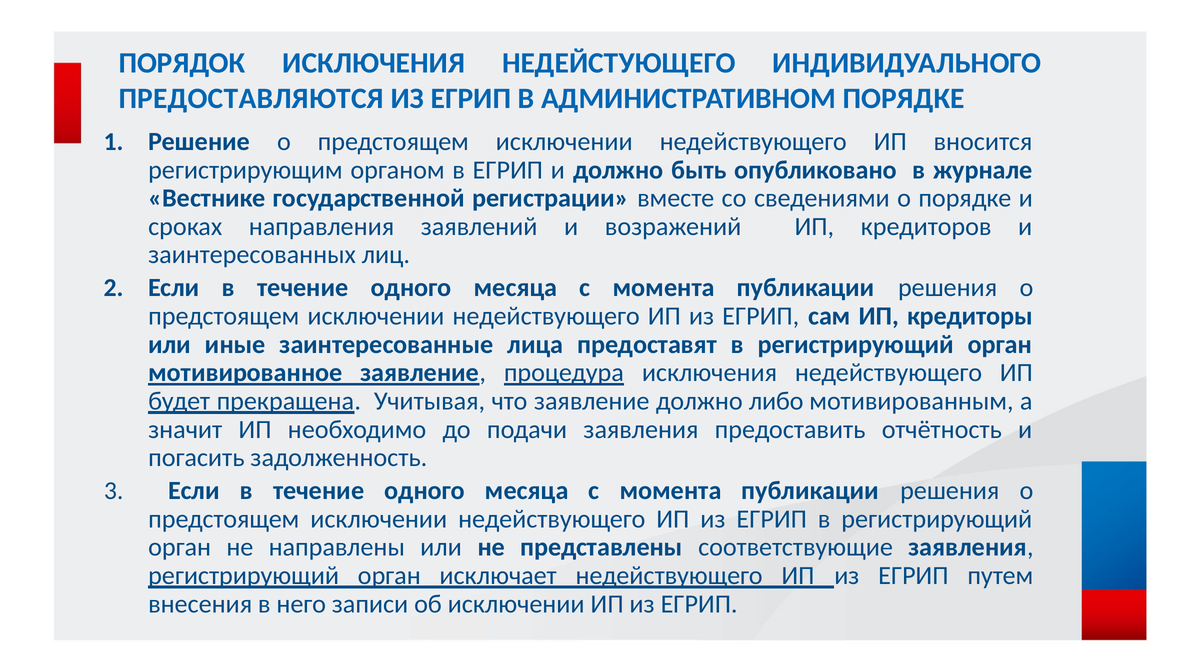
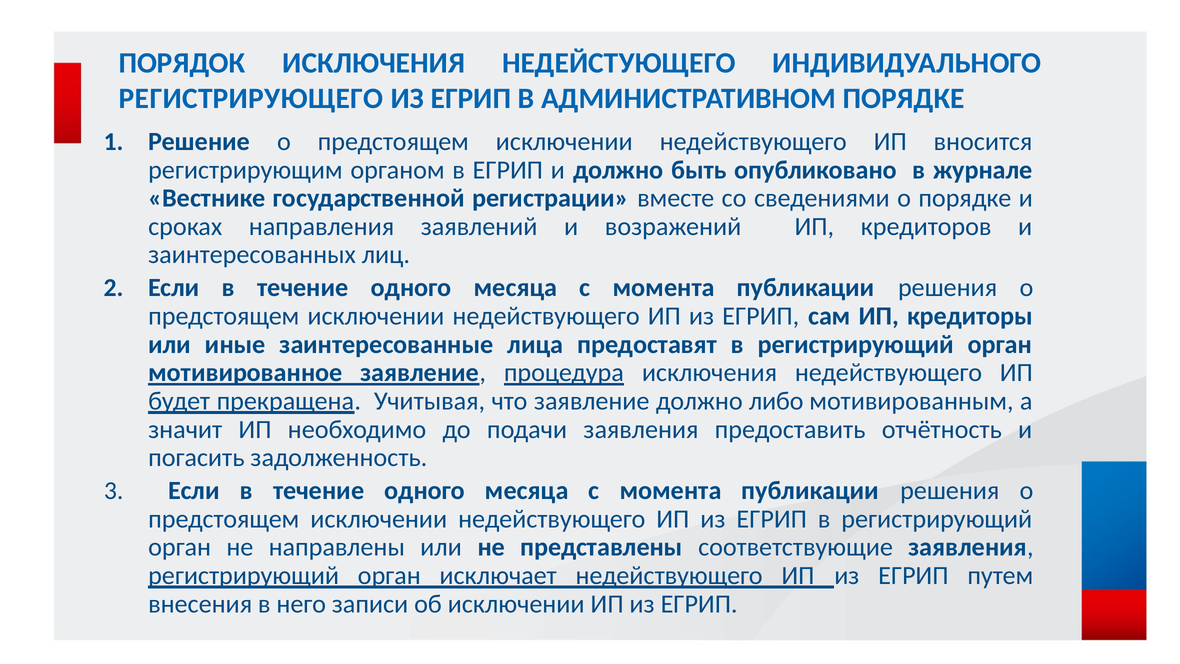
ПРЕДОСТАВЛЯЮТСЯ: ПРЕДОСТАВЛЯЮТСЯ -> РЕГИСТРИРУЮЩЕГО
